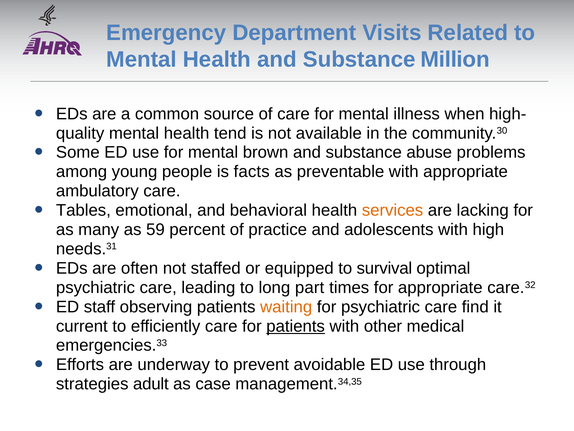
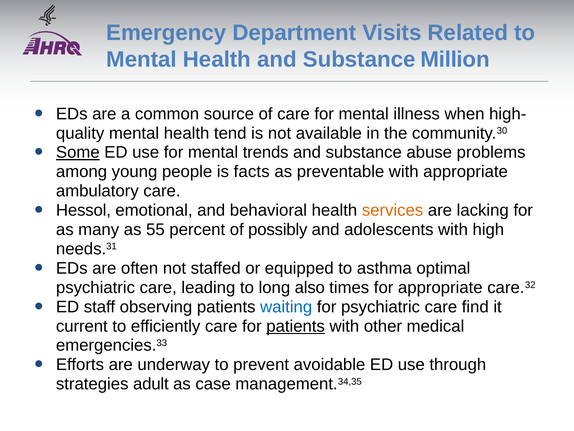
Some underline: none -> present
brown: brown -> trends
Tables: Tables -> Hessol
59: 59 -> 55
practice: practice -> possibly
survival: survival -> asthma
part: part -> also
waiting colour: orange -> blue
